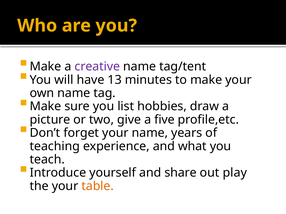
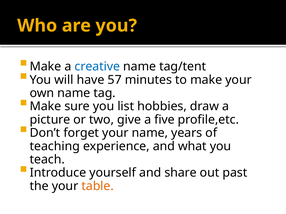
creative colour: purple -> blue
13: 13 -> 57
play: play -> past
